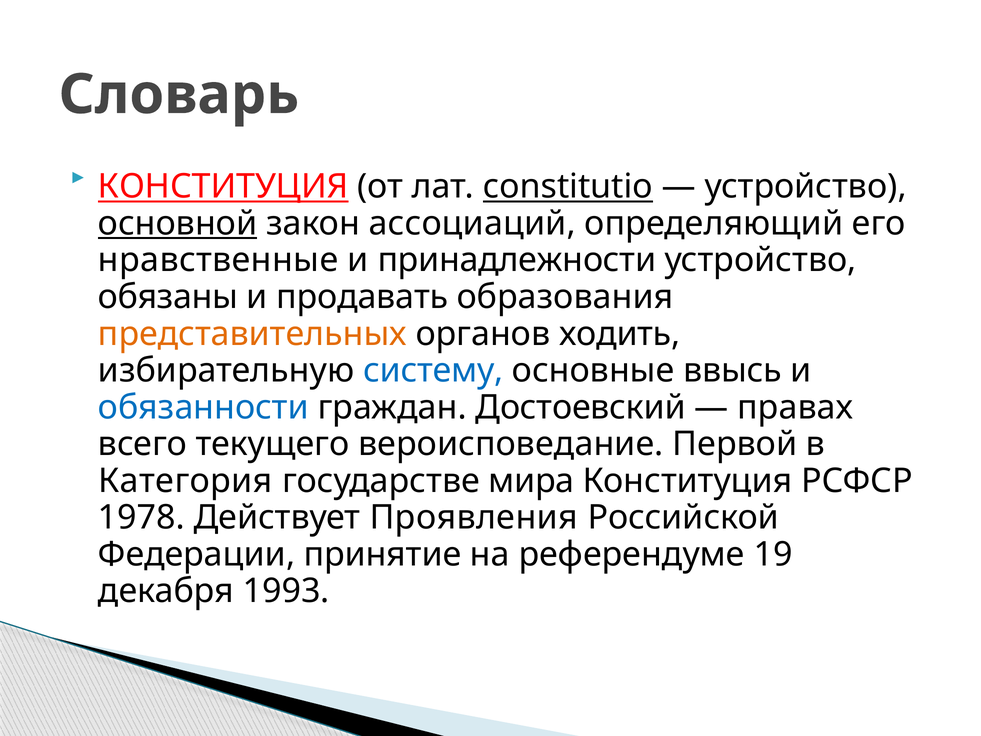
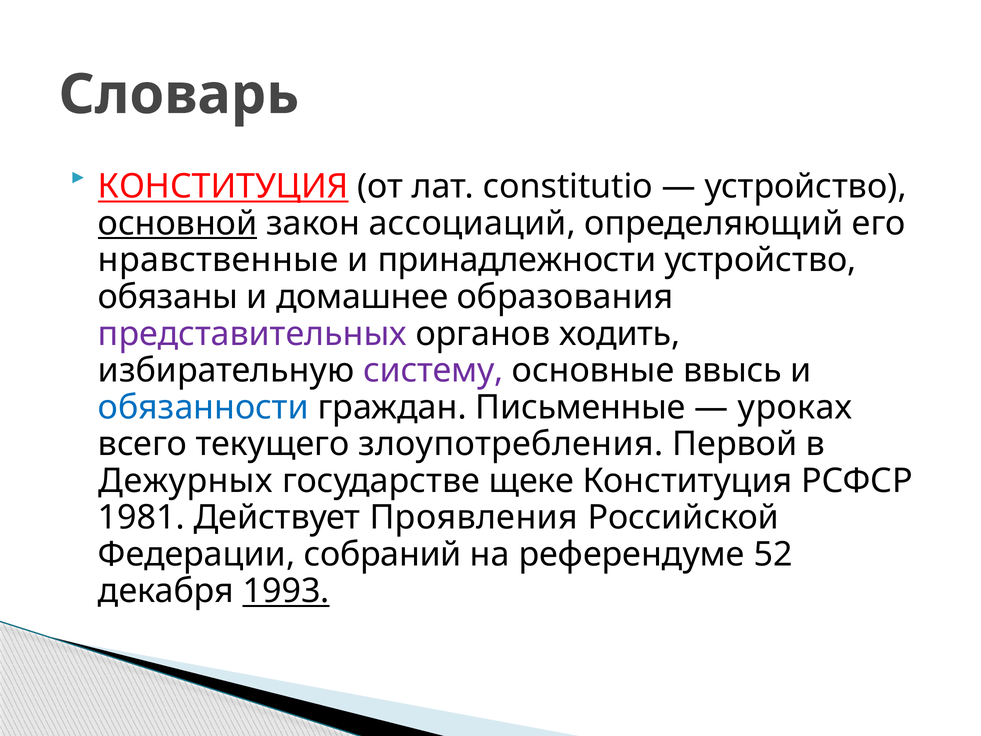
constitutio underline: present -> none
продавать: продавать -> домашнее
представительных colour: orange -> purple
систему colour: blue -> purple
Достоевский: Достоевский -> Письменные
правах: правах -> уроках
вероисповедание: вероисповедание -> злоупотребления
Категория: Категория -> Дежурных
мира: мира -> щеке
1978: 1978 -> 1981
принятие: принятие -> собраний
19: 19 -> 52
1993 underline: none -> present
